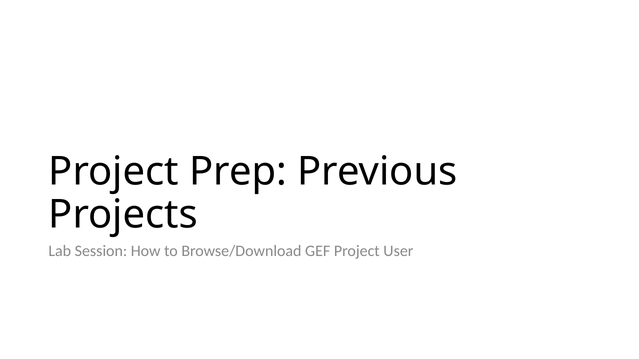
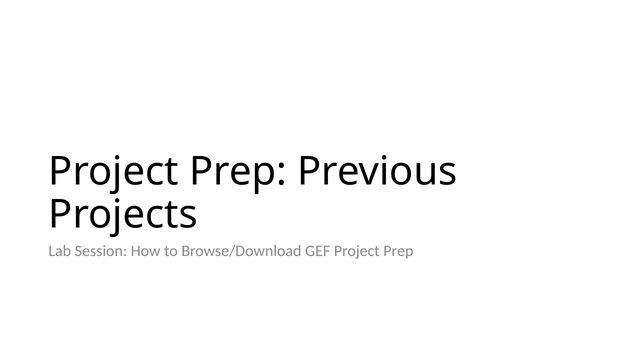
GEF Project User: User -> Prep
